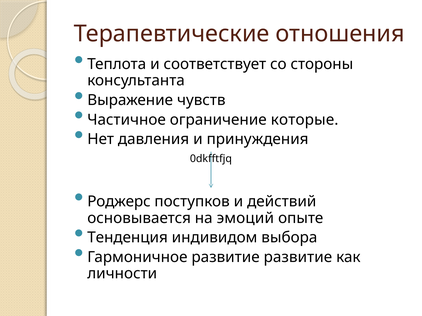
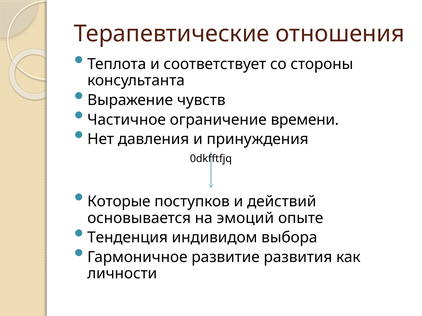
которые: которые -> времени
Роджерс: Роджерс -> Которые
развитие развитие: развитие -> развития
